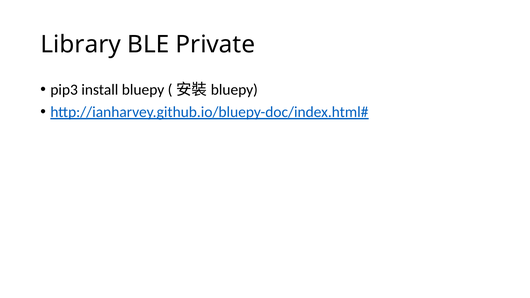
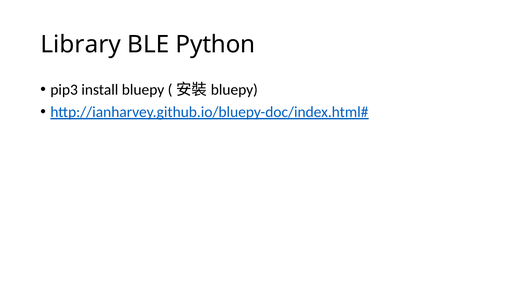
Private: Private -> Python
